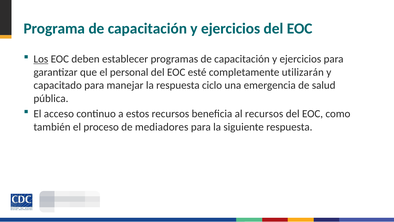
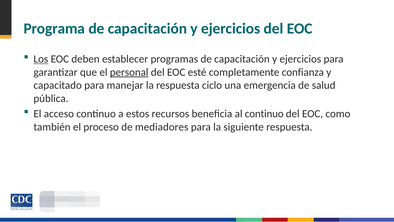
personal underline: none -> present
utilizarán: utilizarán -> confianza
al recursos: recursos -> continuo
